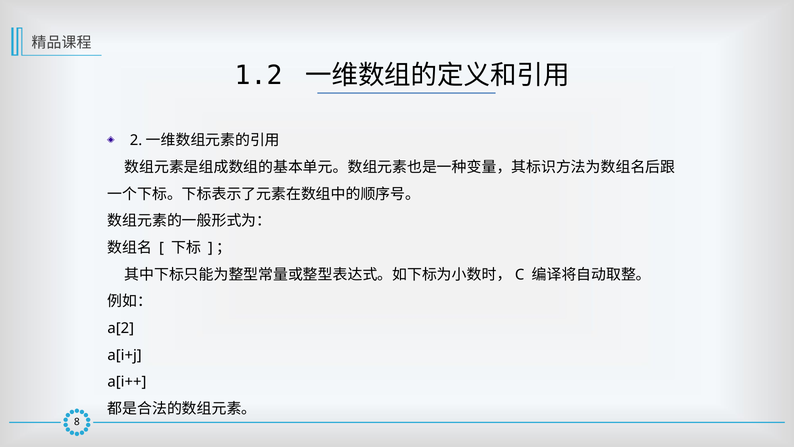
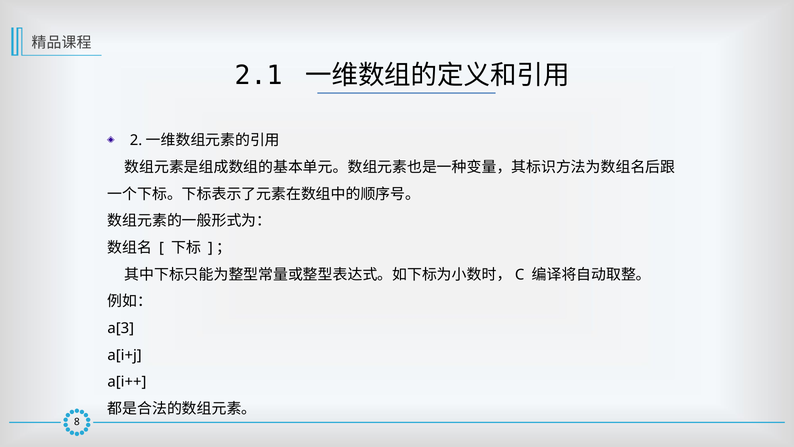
1.2: 1.2 -> 2.1
a[2: a[2 -> a[3
